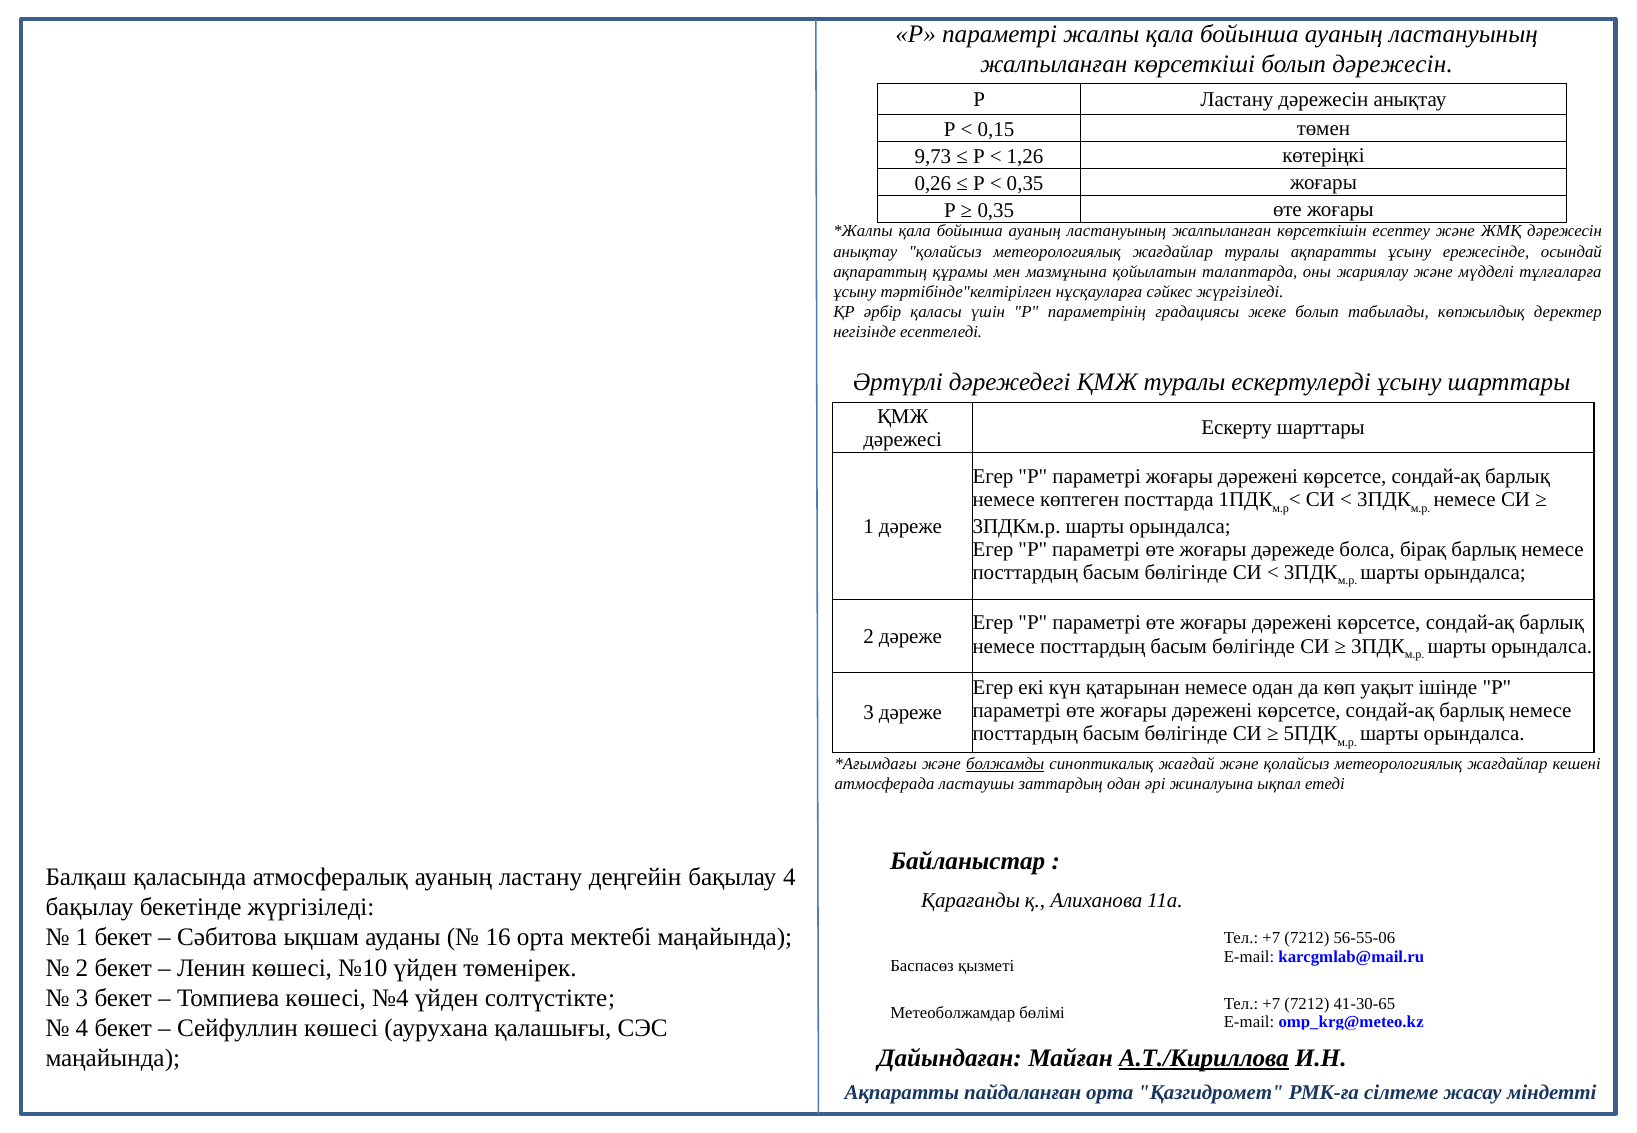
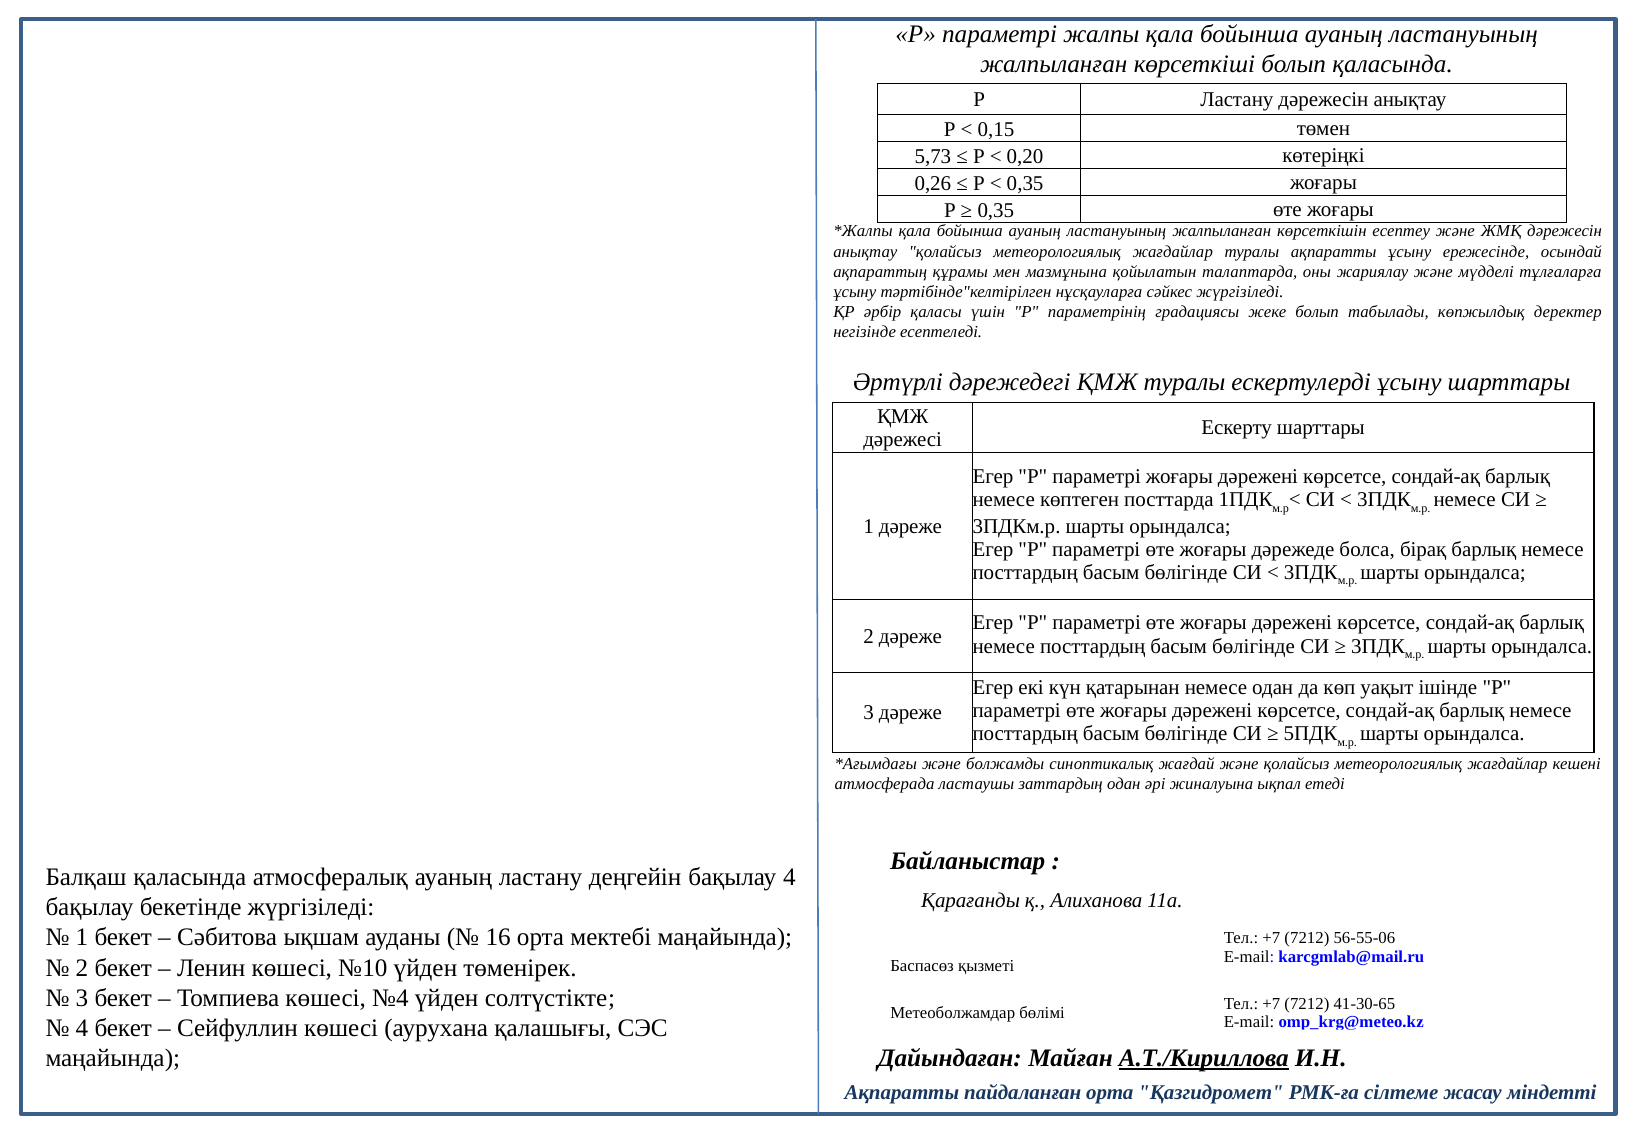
болып дәрежесін: дәрежесін -> қаласында
9,73: 9,73 -> 5,73
1,26: 1,26 -> 0,20
болжамды underline: present -> none
